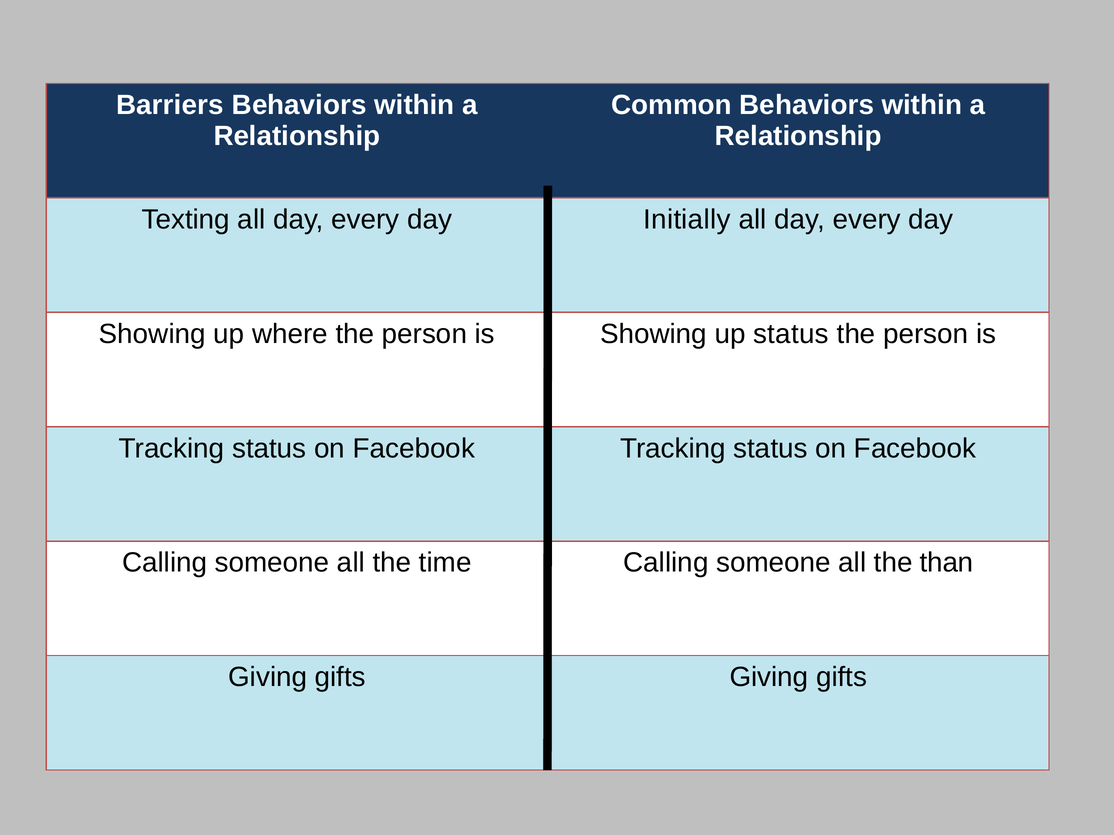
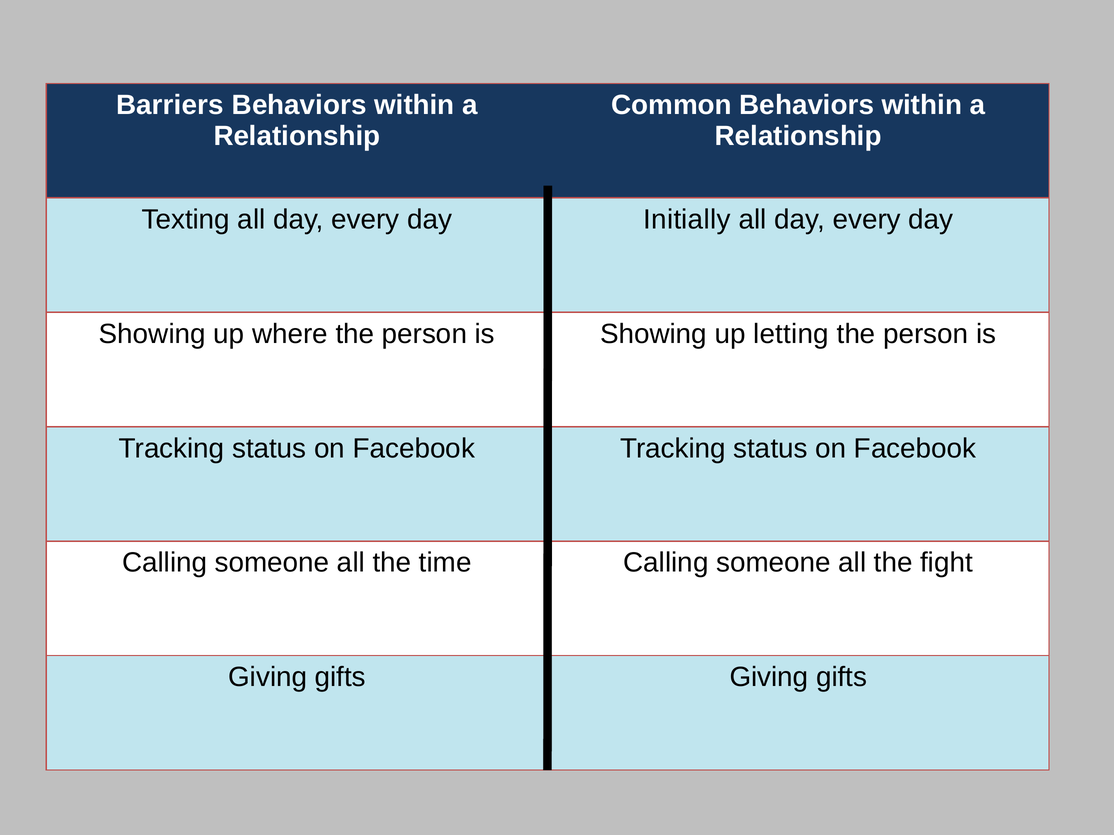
up status: status -> letting
than: than -> fight
